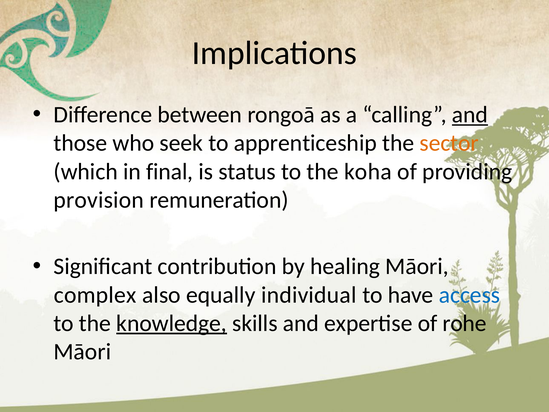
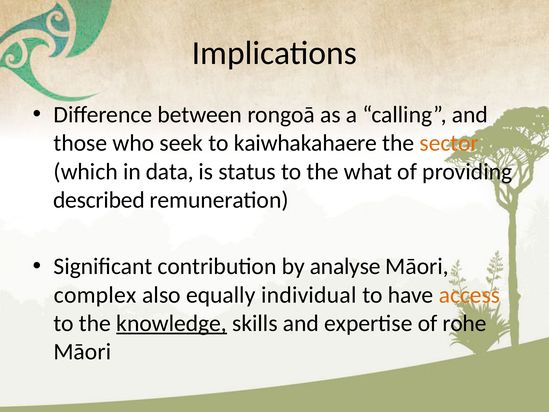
and at (470, 115) underline: present -> none
apprenticeship: apprenticeship -> kaiwhakahaere
final: final -> data
koha: koha -> what
provision: provision -> described
healing: healing -> analyse
access colour: blue -> orange
